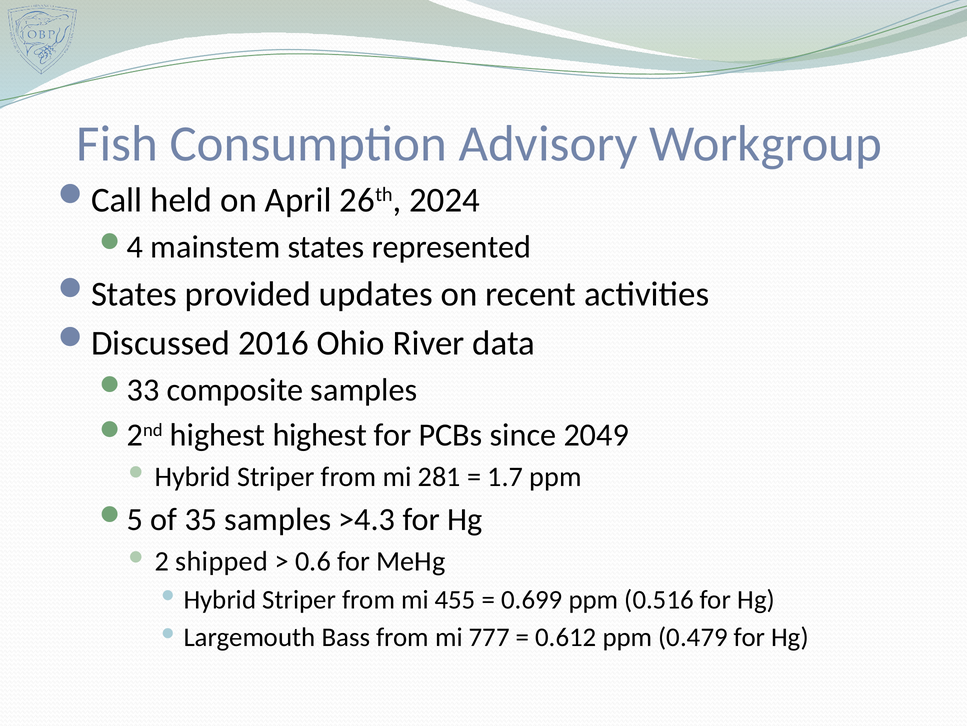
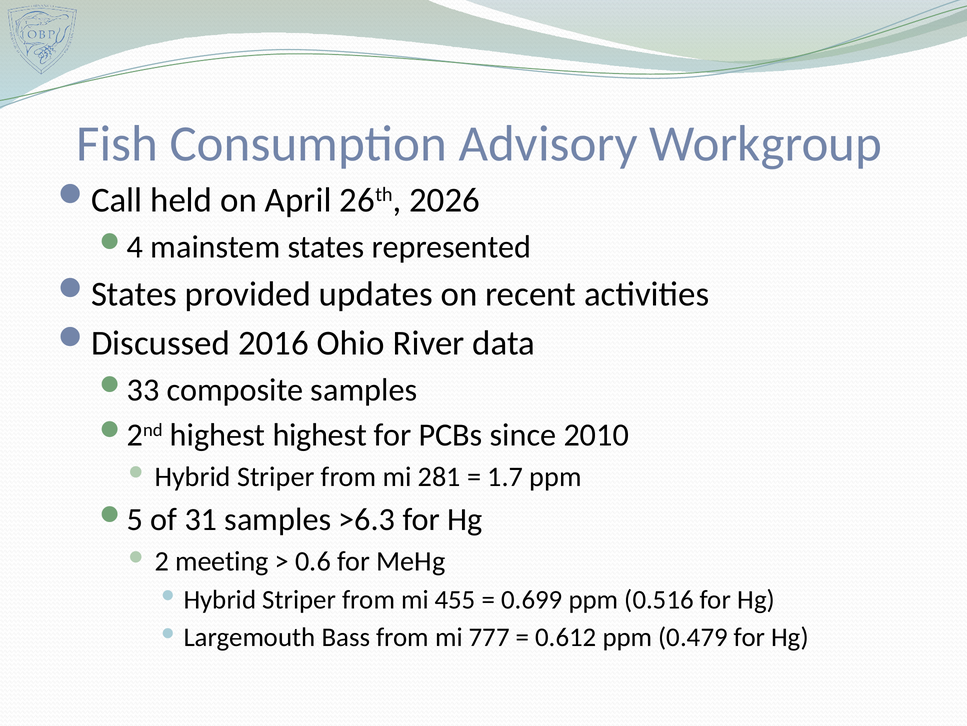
2024: 2024 -> 2026
2049: 2049 -> 2010
35: 35 -> 31
>4.3: >4.3 -> >6.3
shipped: shipped -> meeting
